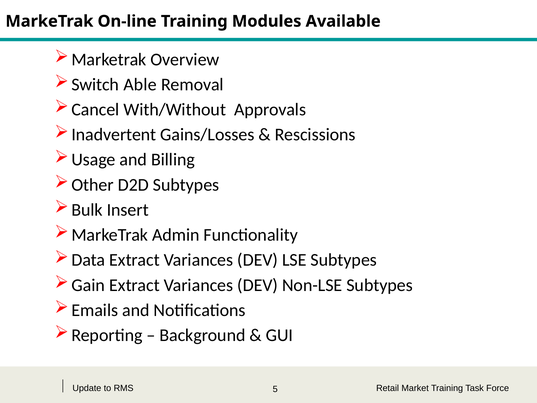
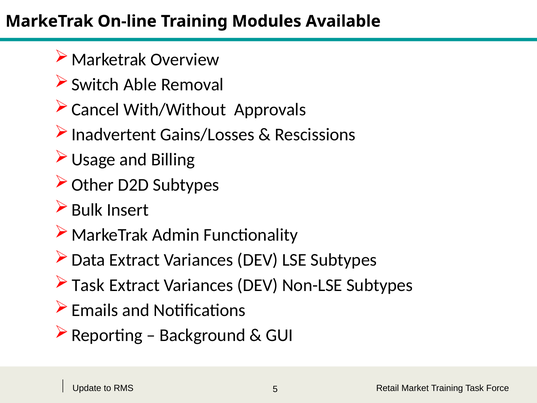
Gain at (88, 285): Gain -> Task
